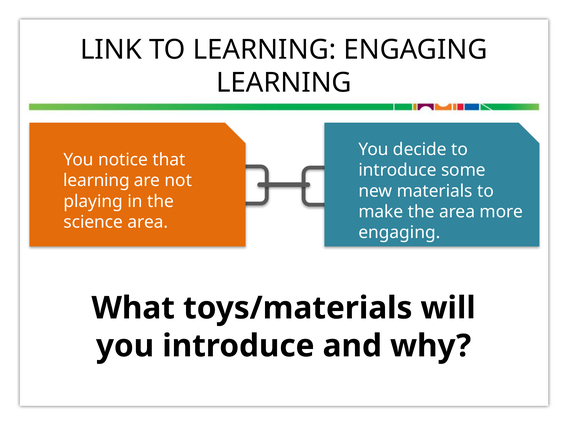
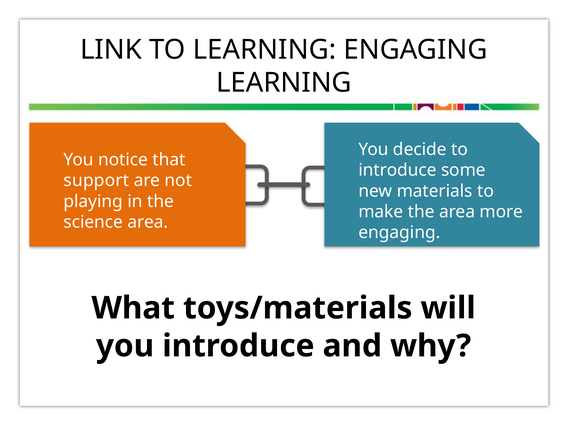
learning at (97, 181): learning -> support
